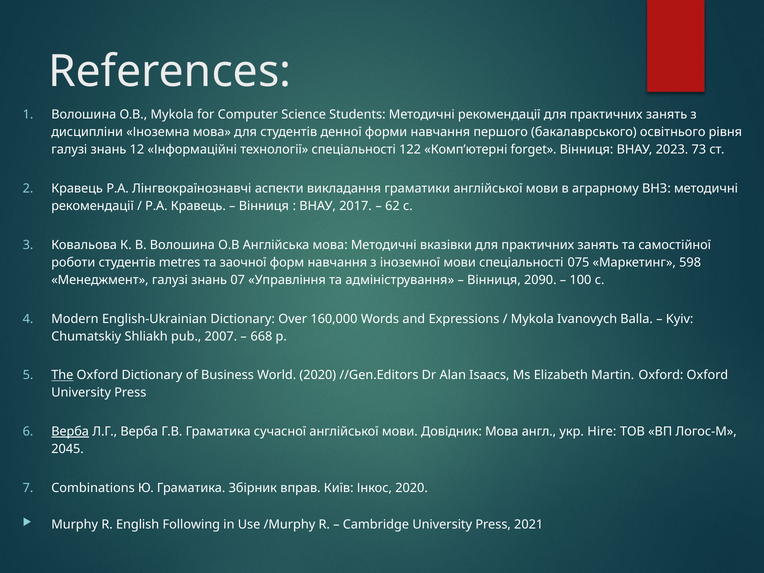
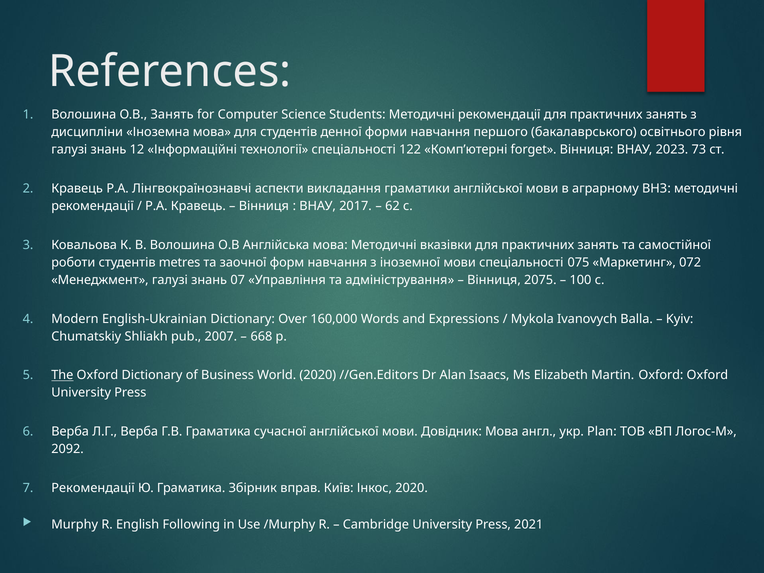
О.В Mykola: Mykola -> Занять
598: 598 -> 072
2090: 2090 -> 2075
Верба at (70, 432) underline: present -> none
Hire: Hire -> Plan
2045: 2045 -> 2092
Combinations at (93, 488): Combinations -> Рекомендації
